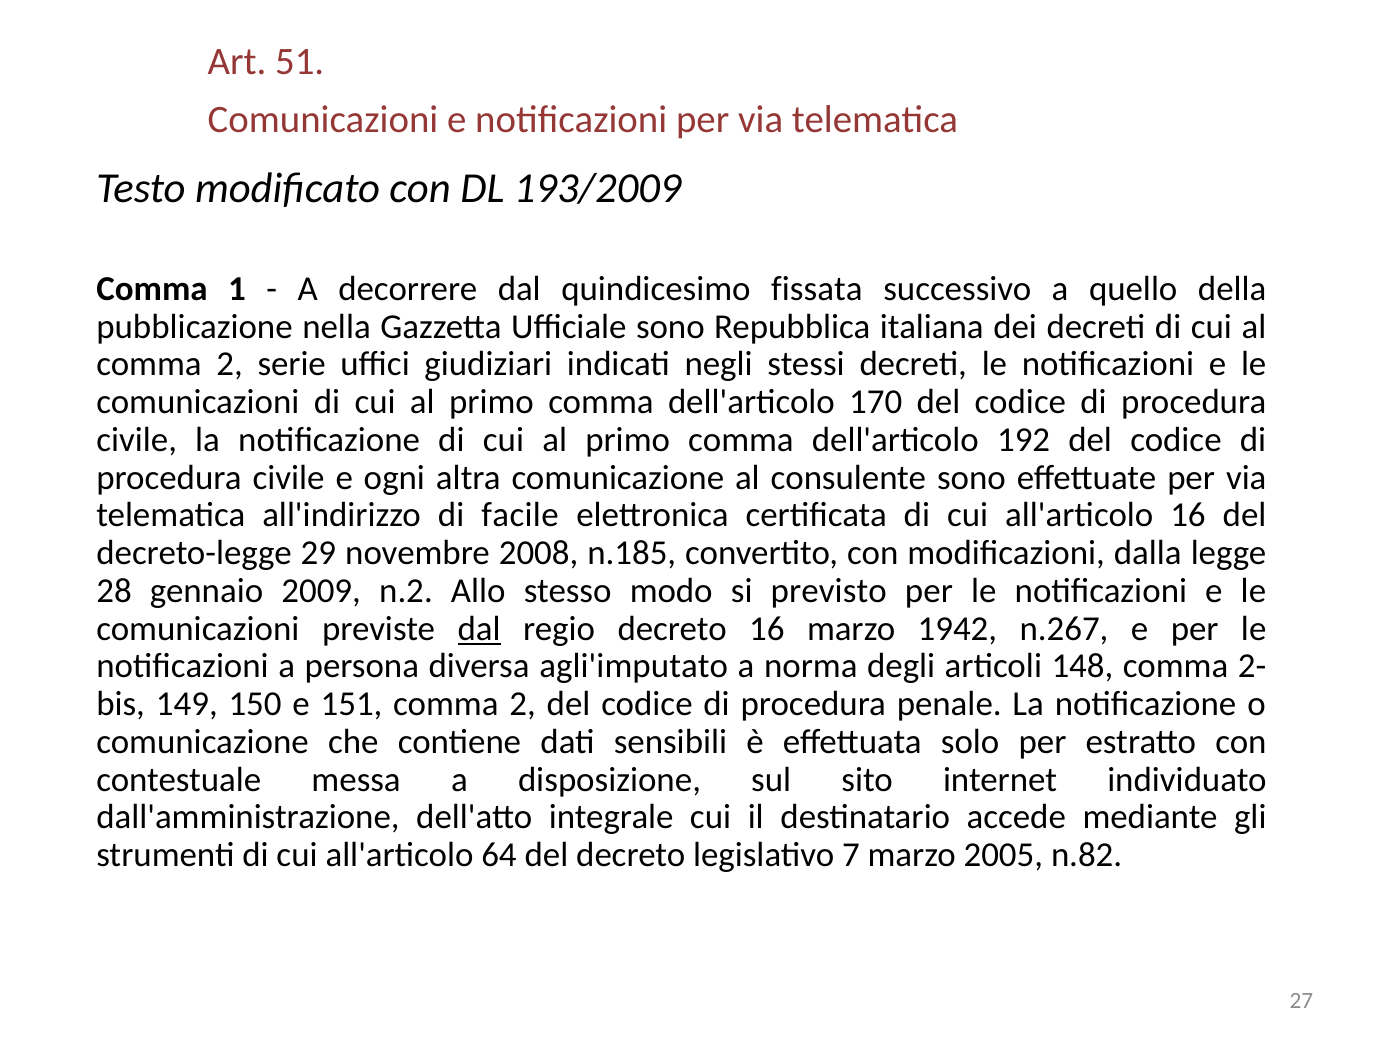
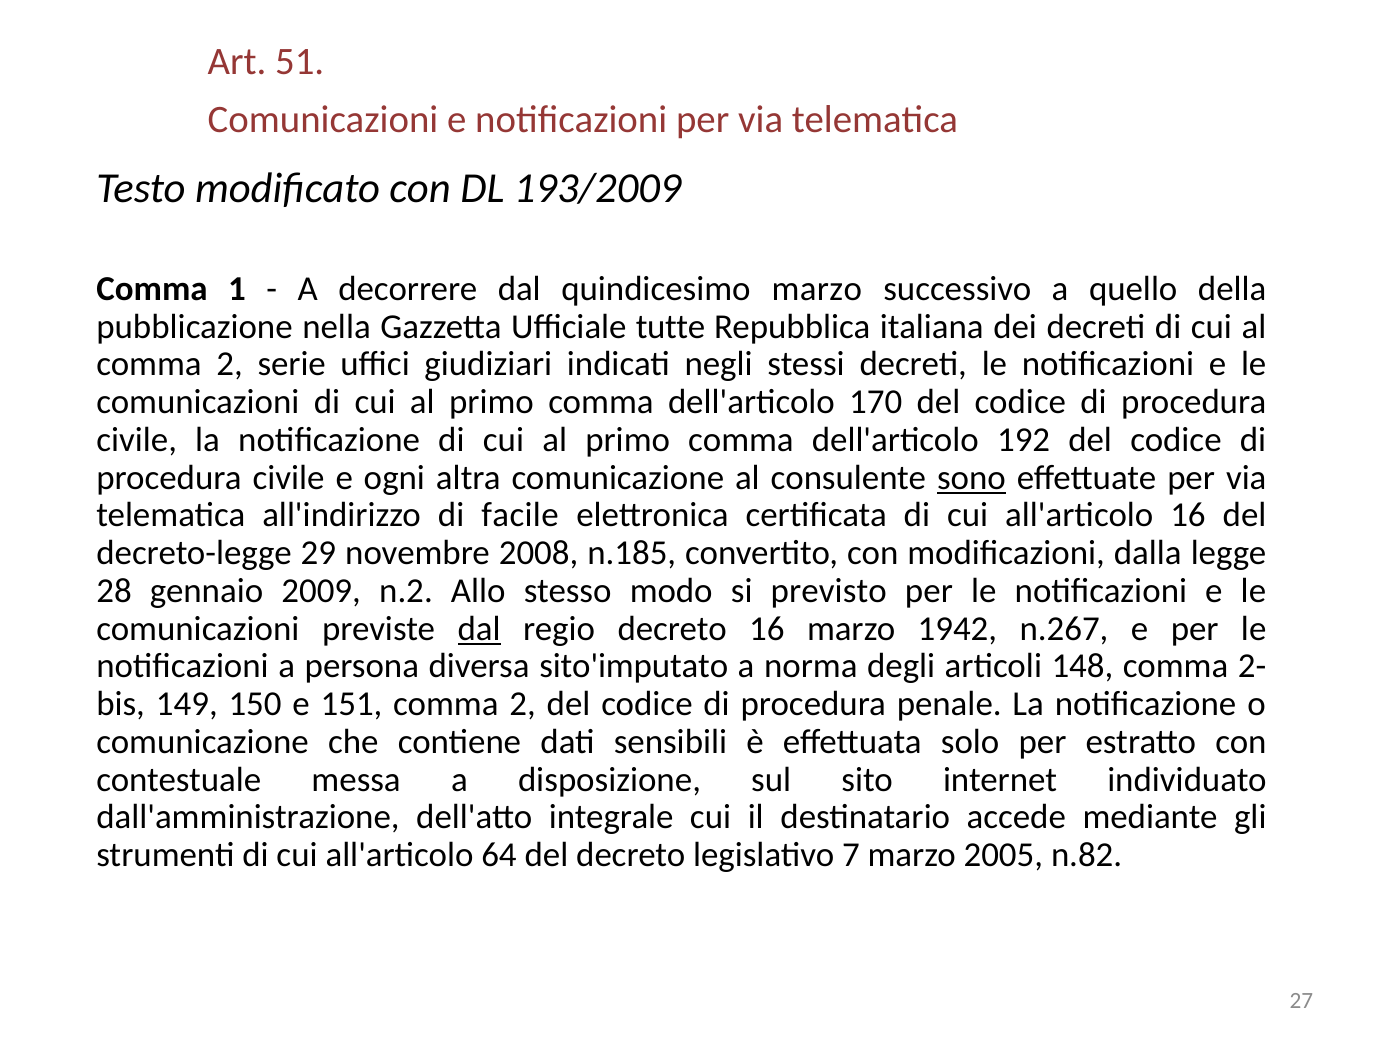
quindicesimo fissata: fissata -> marzo
Ufficiale sono: sono -> tutte
sono at (971, 477) underline: none -> present
agli'imputato: agli'imputato -> sito'imputato
